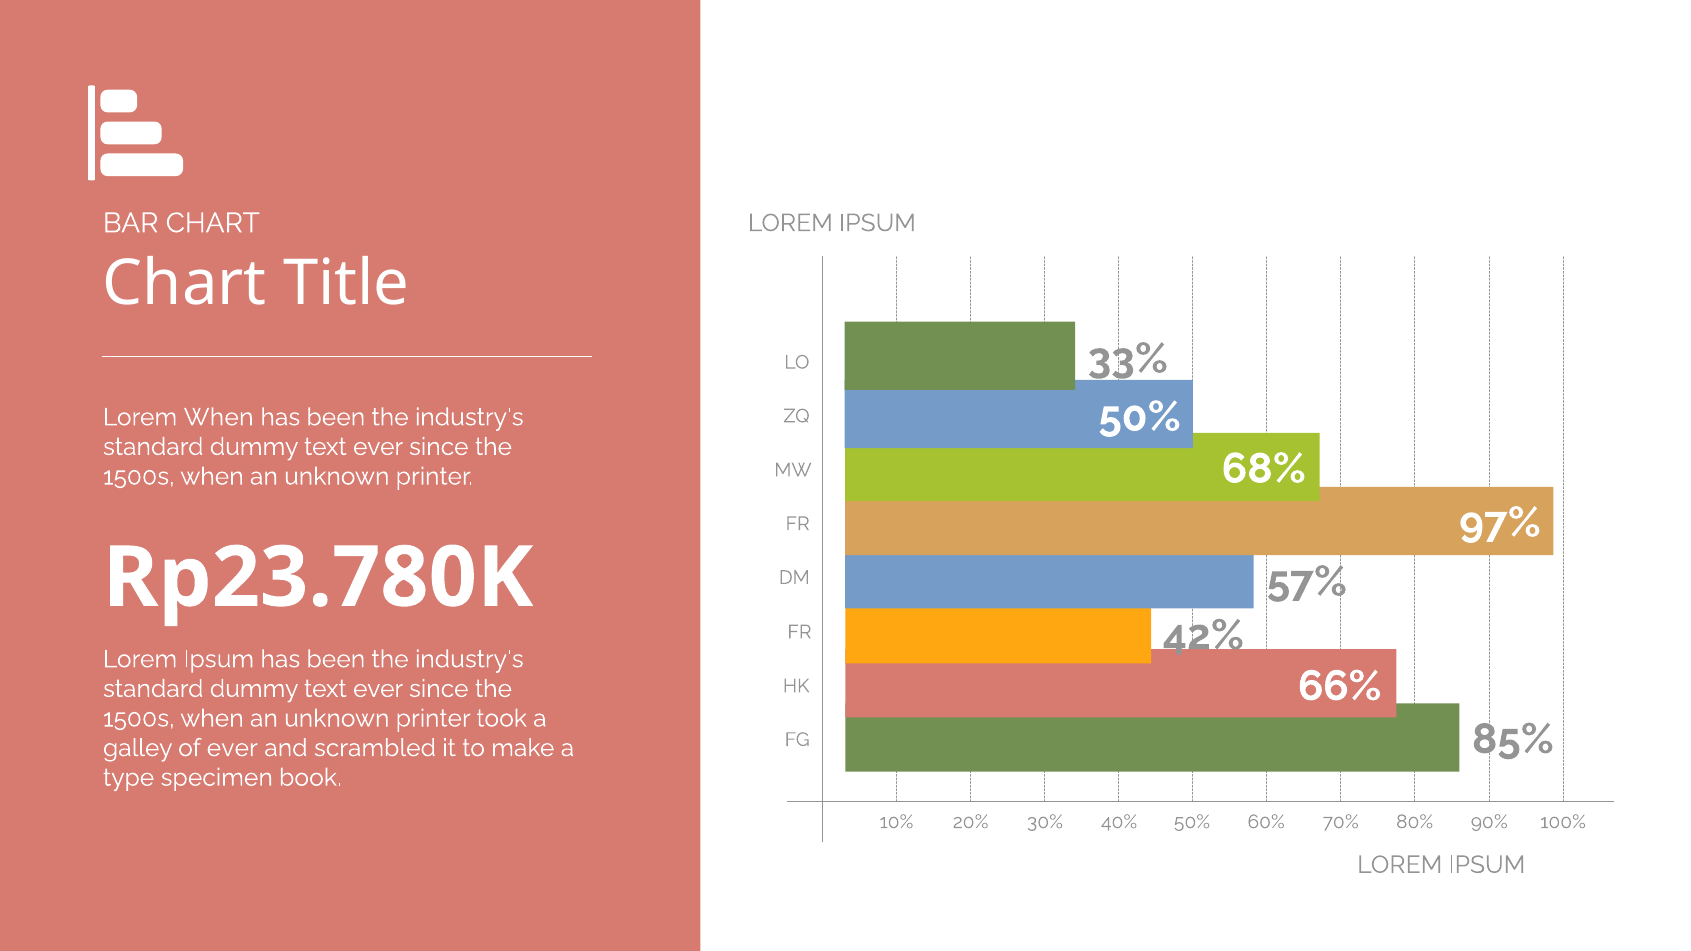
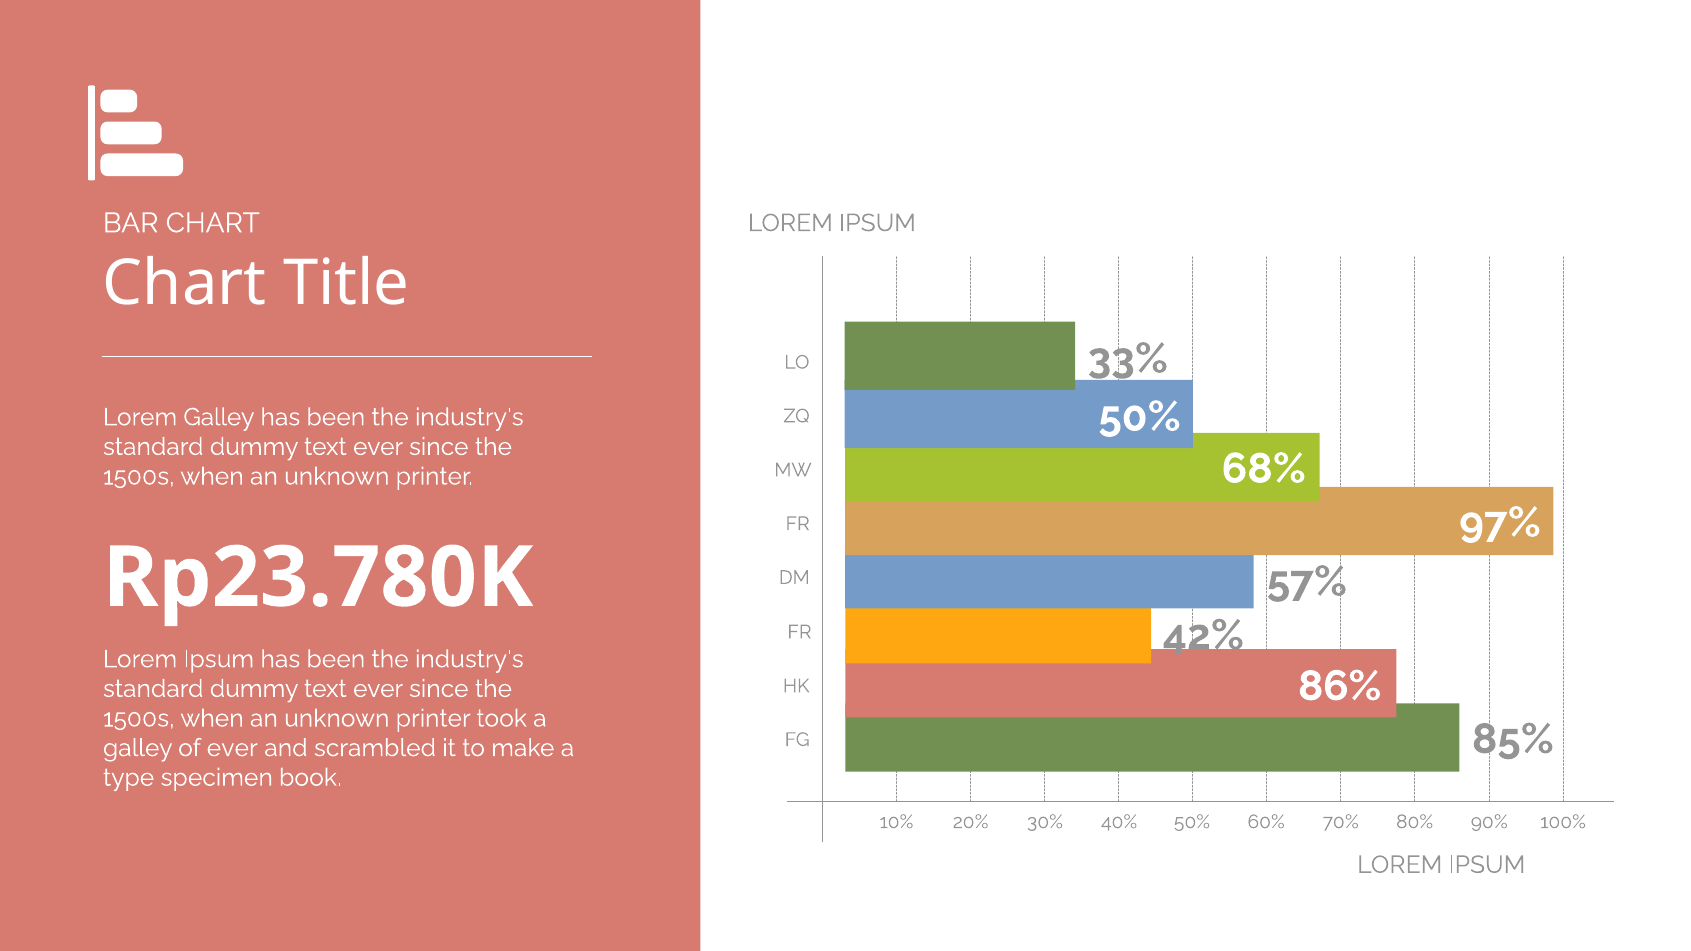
Lorem When: When -> Galley
66%: 66% -> 86%
